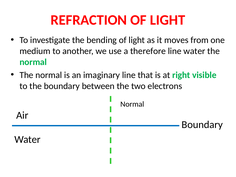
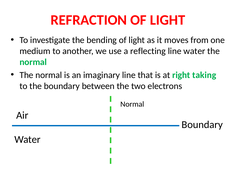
therefore: therefore -> reflecting
visible: visible -> taking
